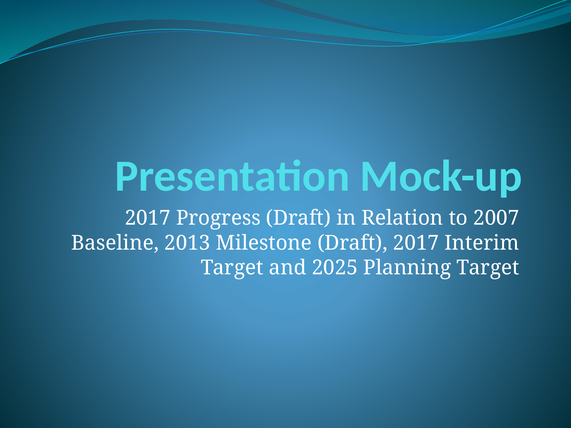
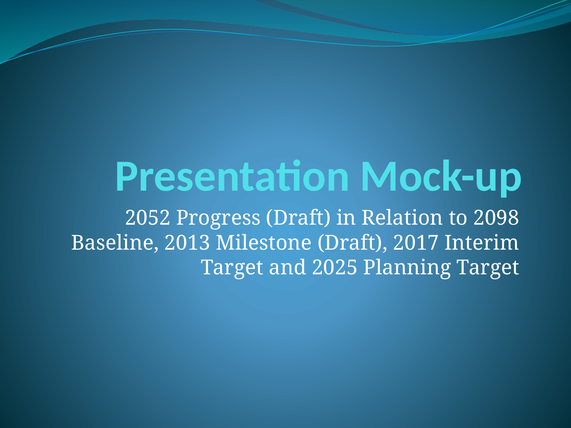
2017 at (148, 218): 2017 -> 2052
2007: 2007 -> 2098
